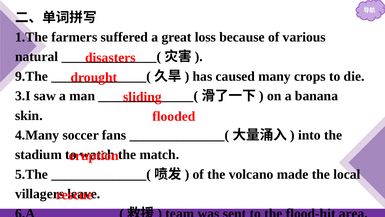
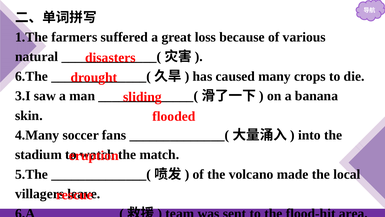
9.The: 9.The -> 6.The
